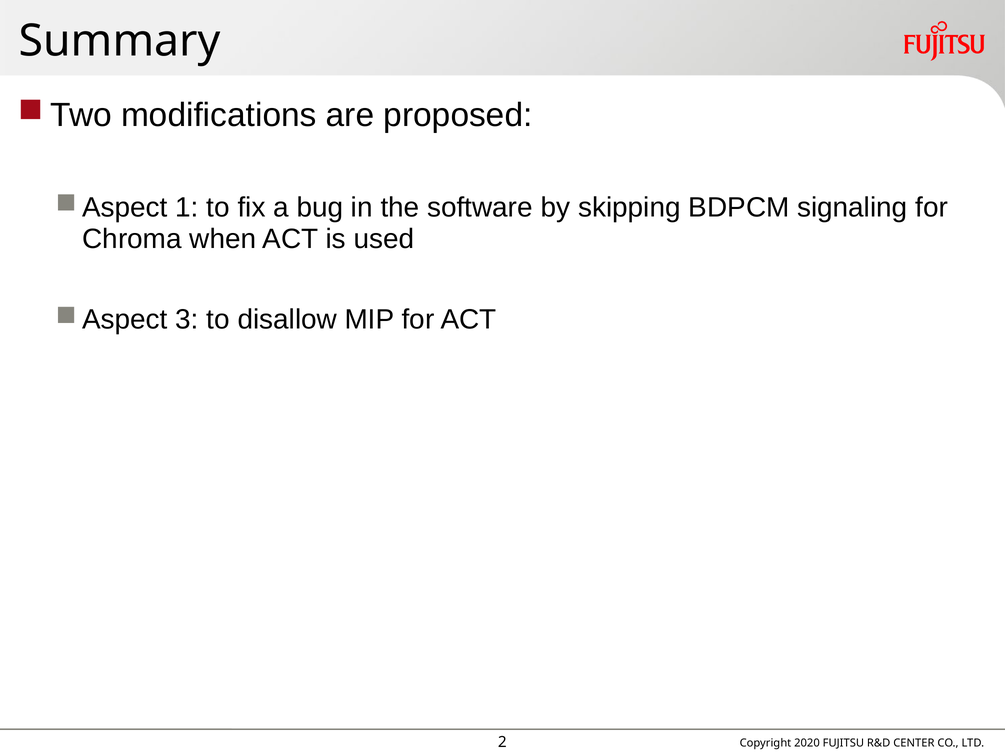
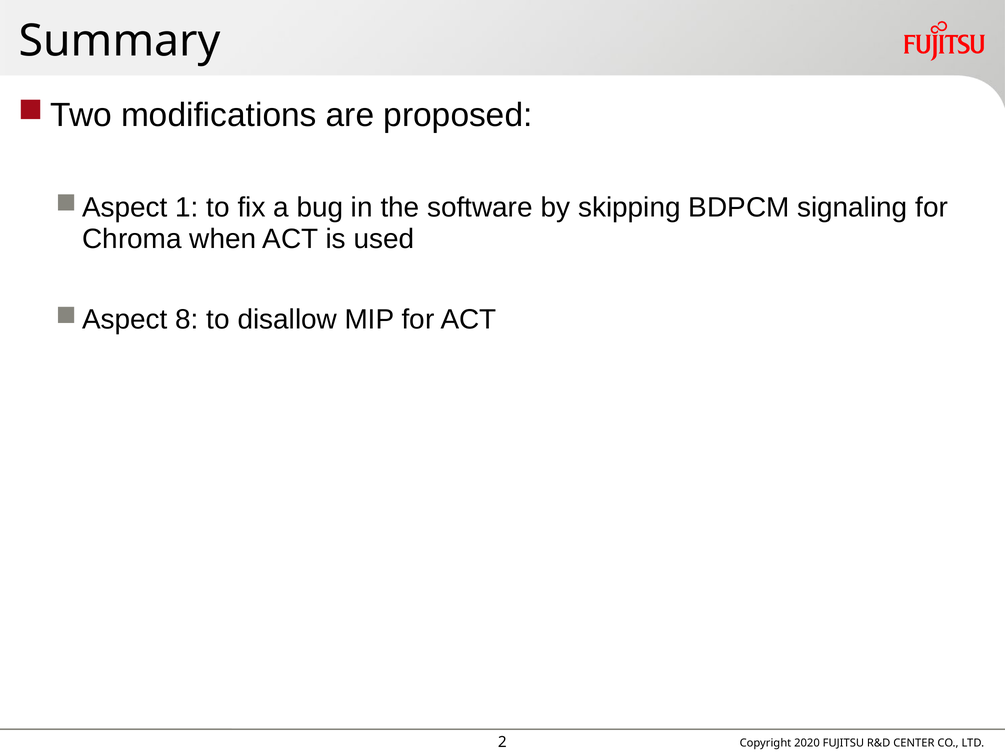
3: 3 -> 8
